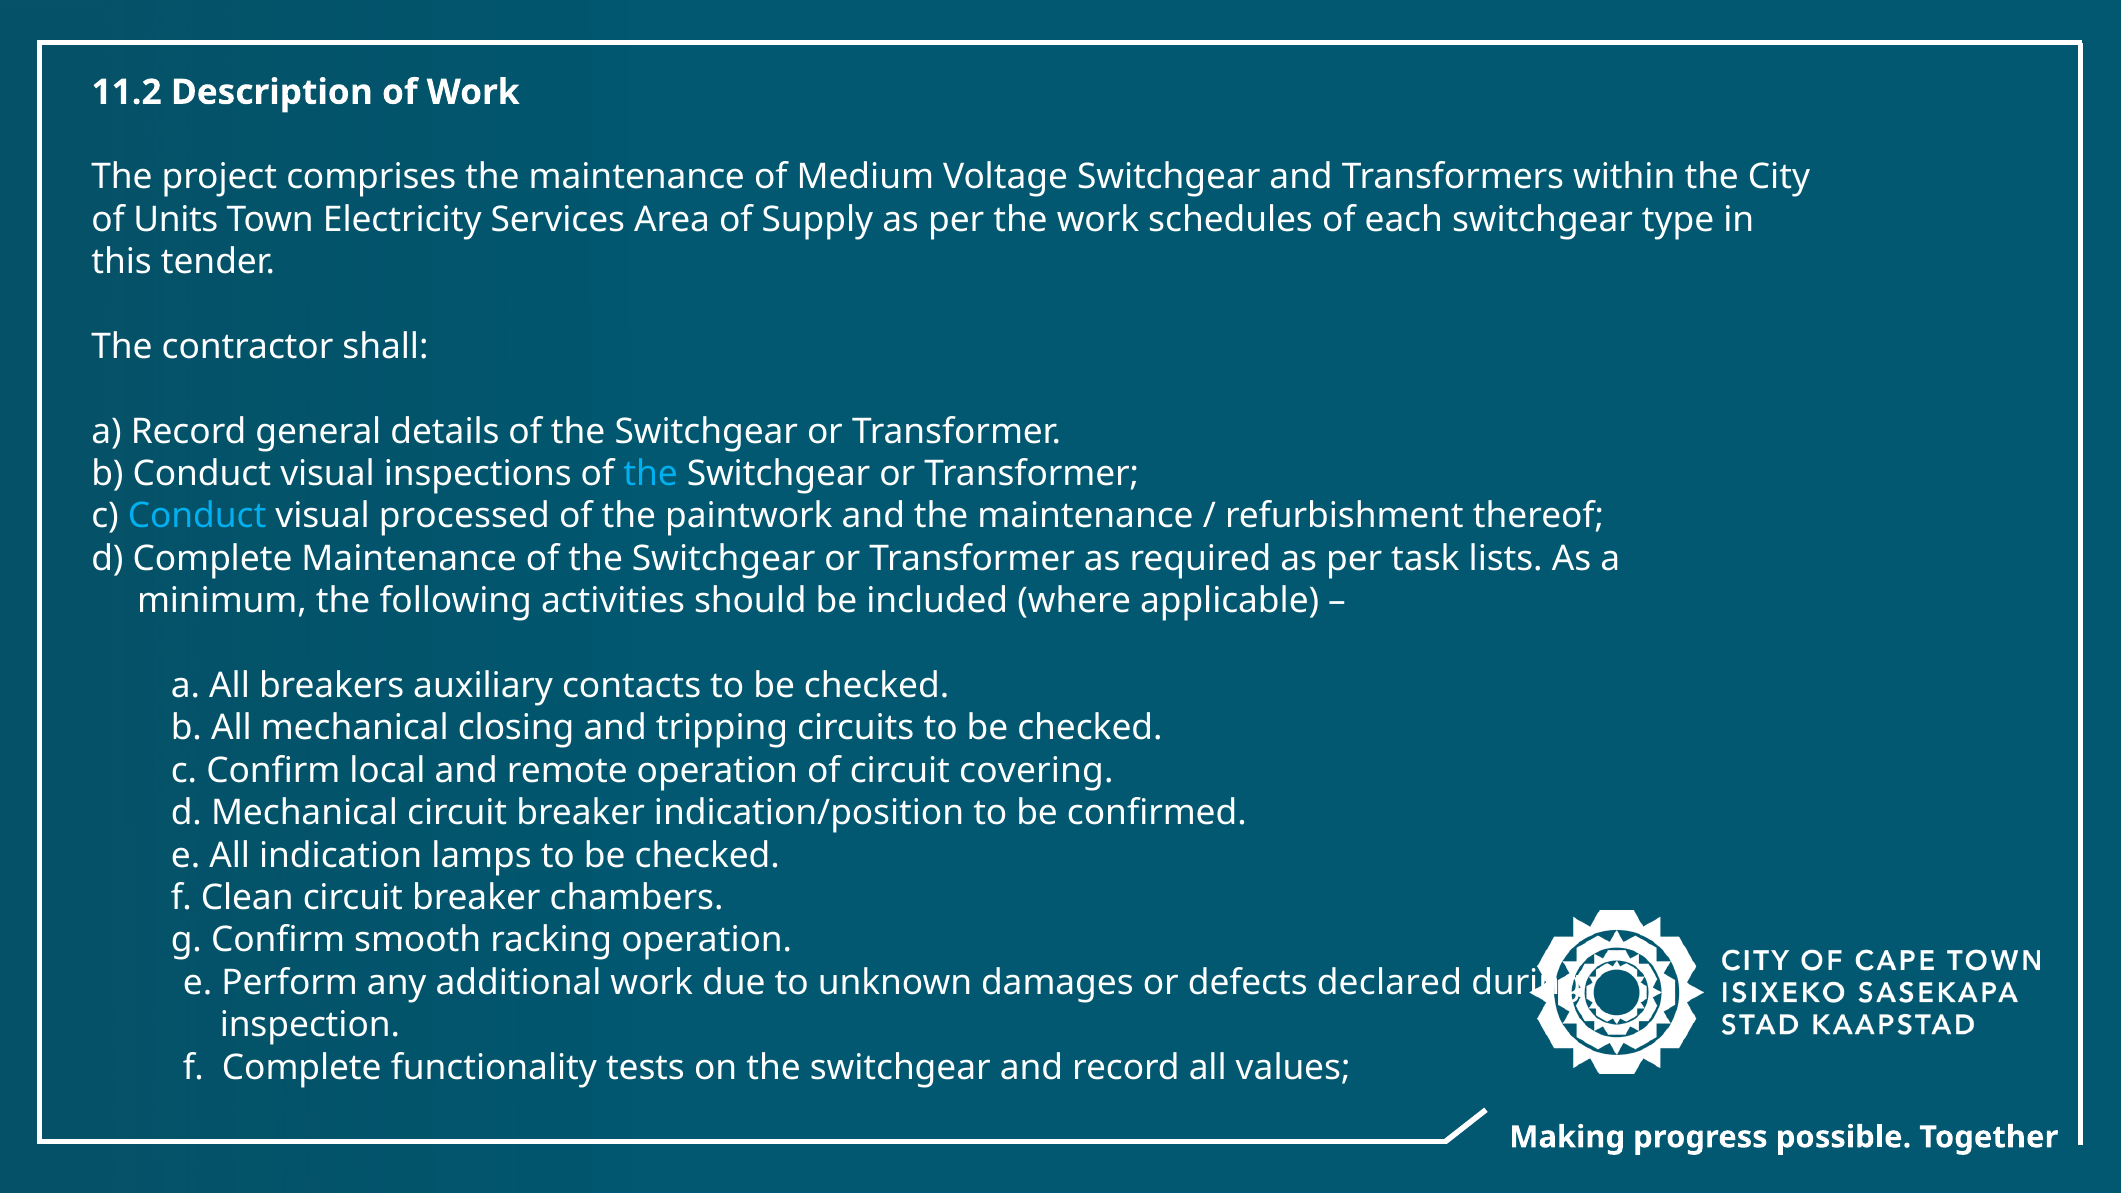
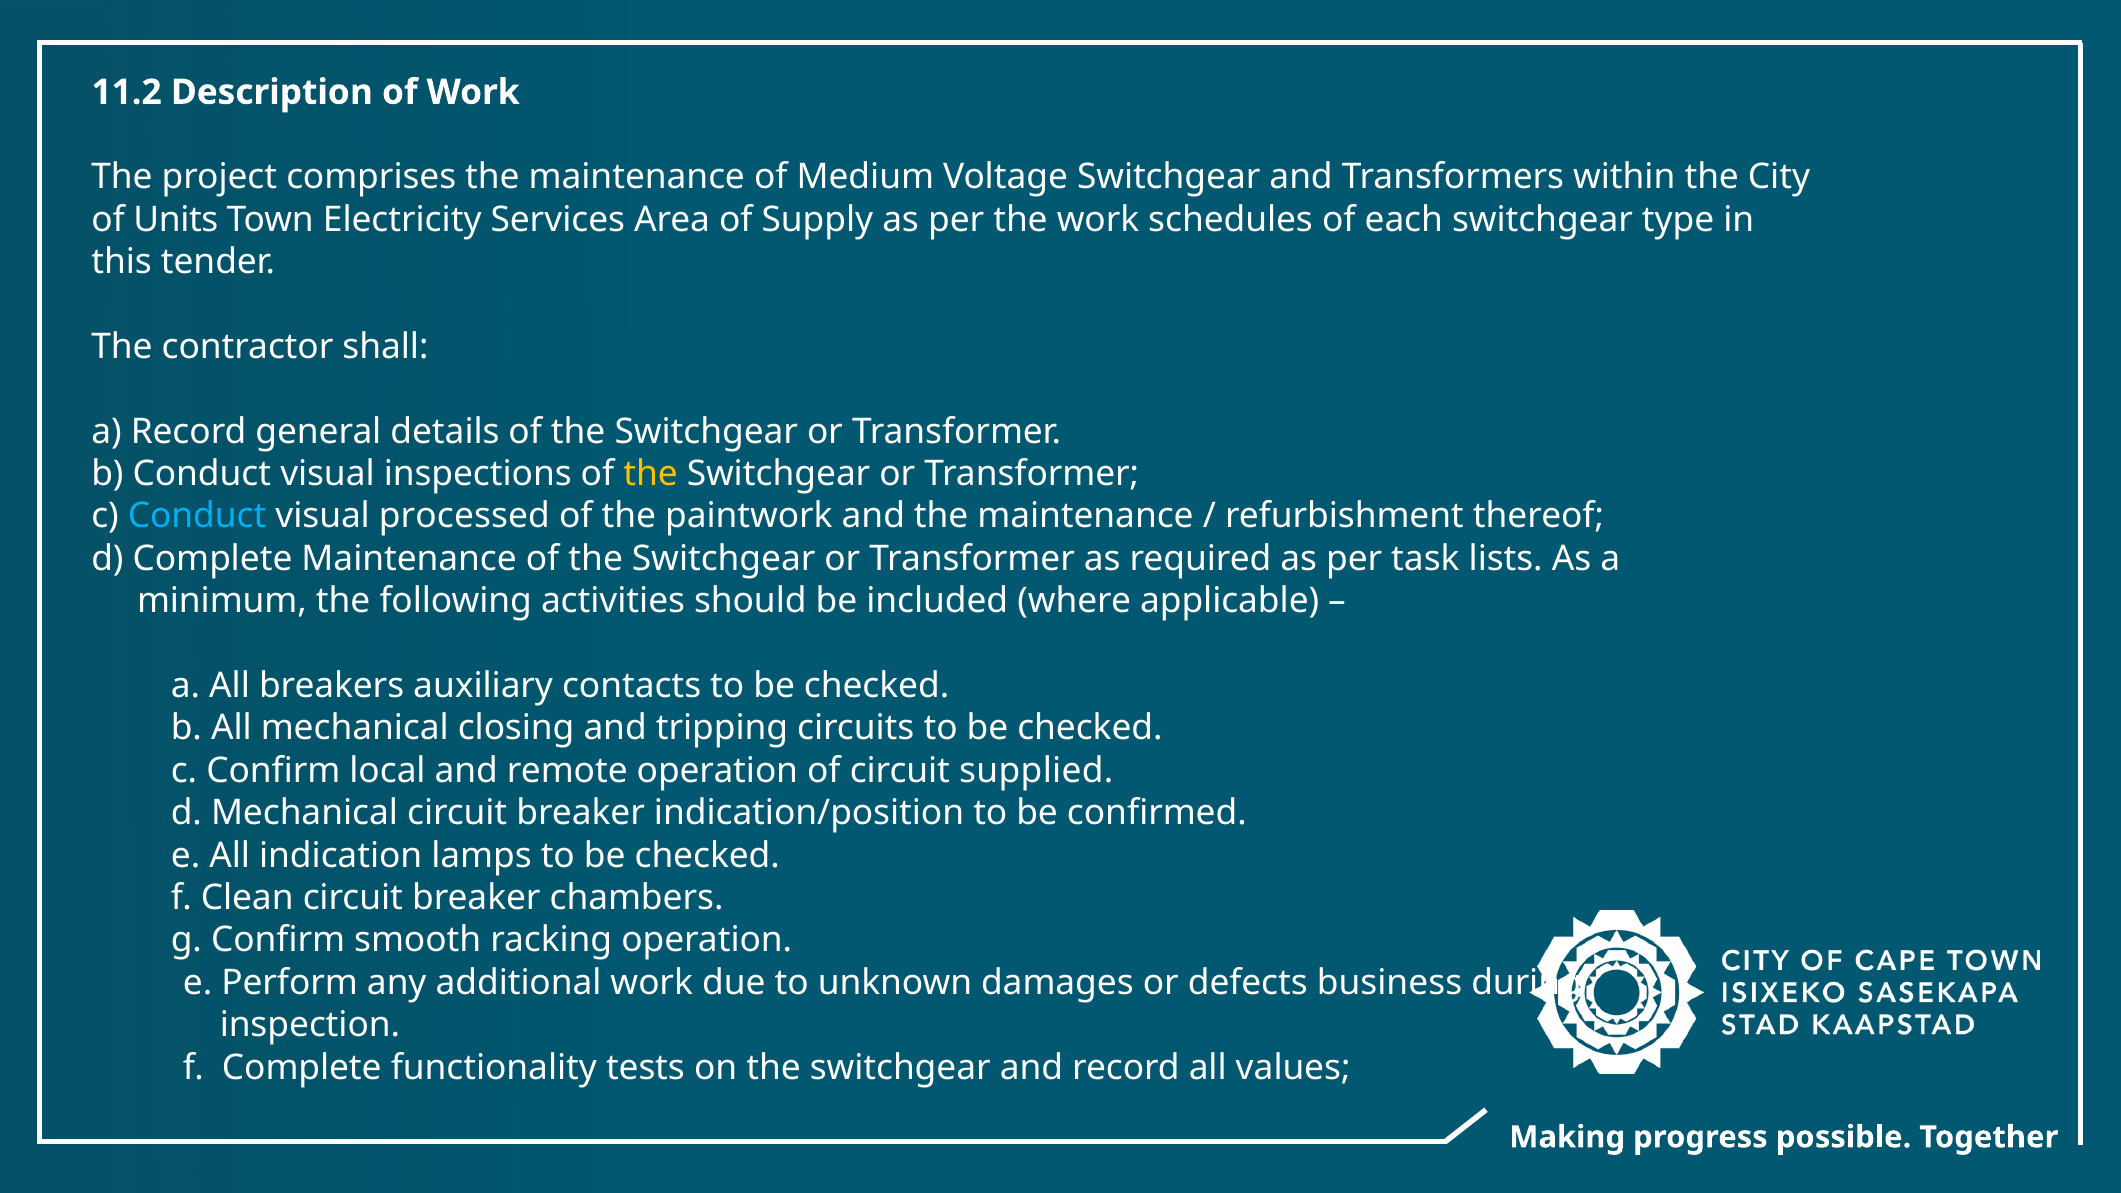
the at (651, 474) colour: light blue -> yellow
covering: covering -> supplied
declared: declared -> business
